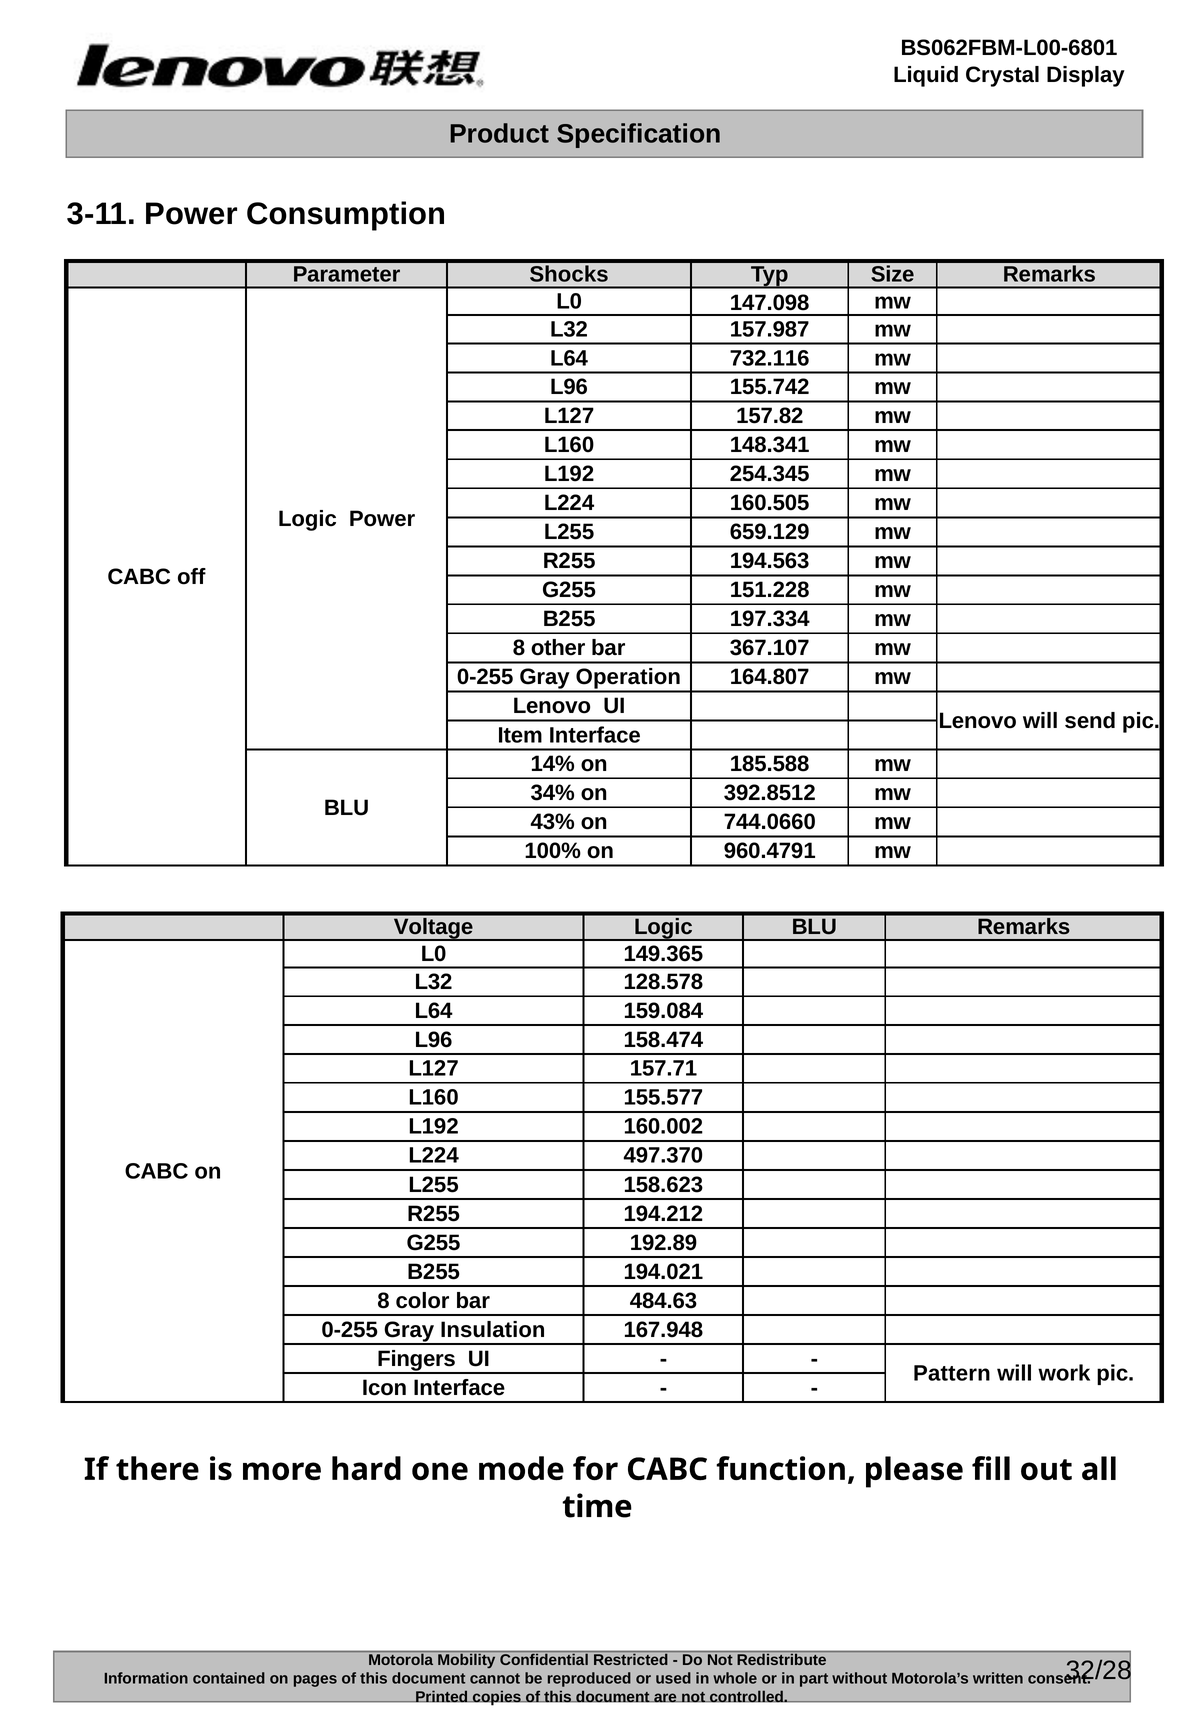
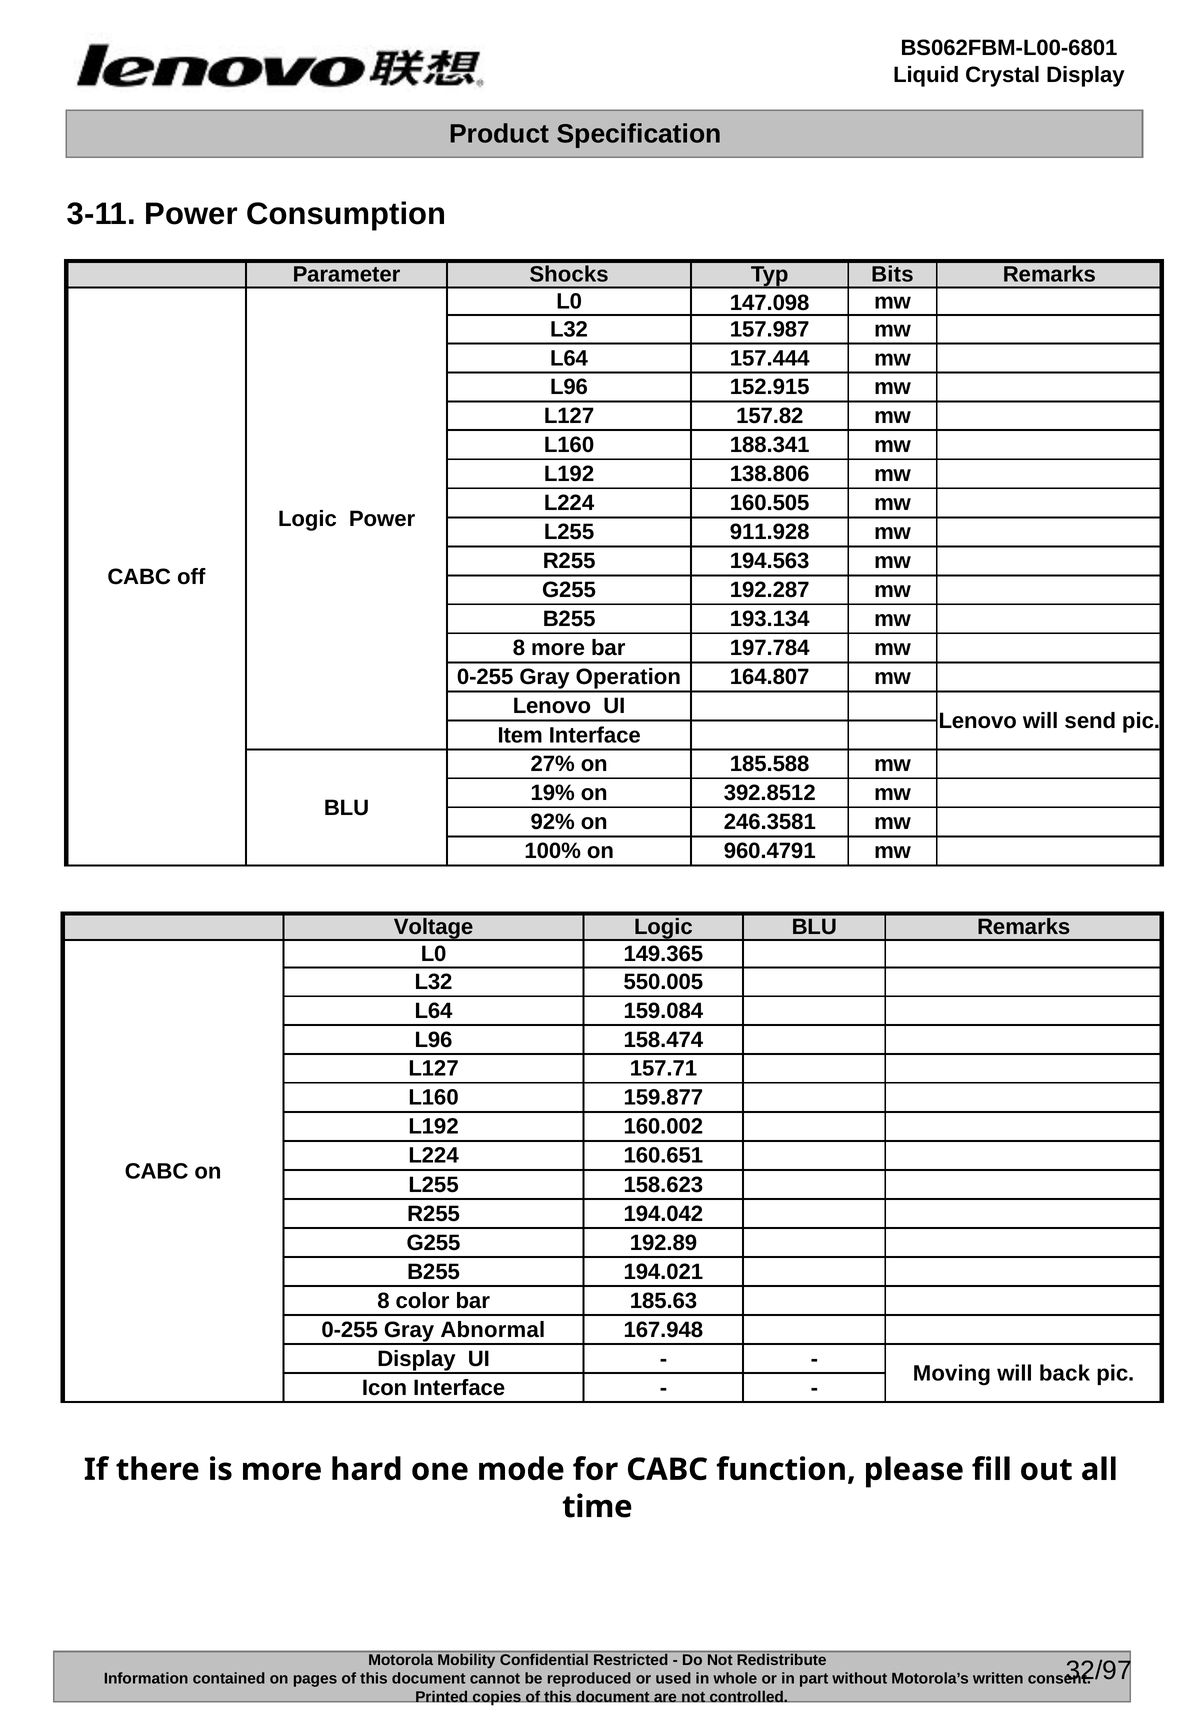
Size: Size -> Bits
732.116: 732.116 -> 157.444
155.742: 155.742 -> 152.915
148.341: 148.341 -> 188.341
254.345: 254.345 -> 138.806
659.129: 659.129 -> 911.928
151.228: 151.228 -> 192.287
197.334: 197.334 -> 193.134
8 other: other -> more
367.107: 367.107 -> 197.784
14%: 14% -> 27%
34%: 34% -> 19%
43%: 43% -> 92%
744.0660: 744.0660 -> 246.3581
128.578: 128.578 -> 550.005
155.577: 155.577 -> 159.877
497.370: 497.370 -> 160.651
194.212: 194.212 -> 194.042
484.63: 484.63 -> 185.63
Insulation: Insulation -> Abnormal
Fingers at (417, 1358): Fingers -> Display
Pattern: Pattern -> Moving
work: work -> back
32/28: 32/28 -> 32/97
